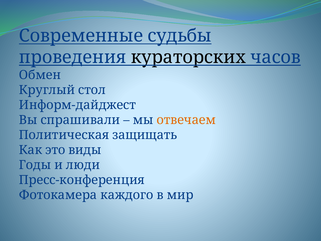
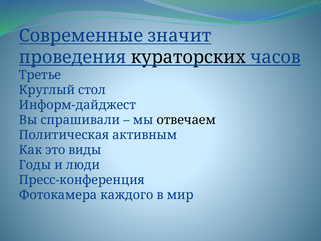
судьбы: судьбы -> значит
Обмен: Обмен -> Третье
отвечаем colour: orange -> black
защищать: защищать -> активным
